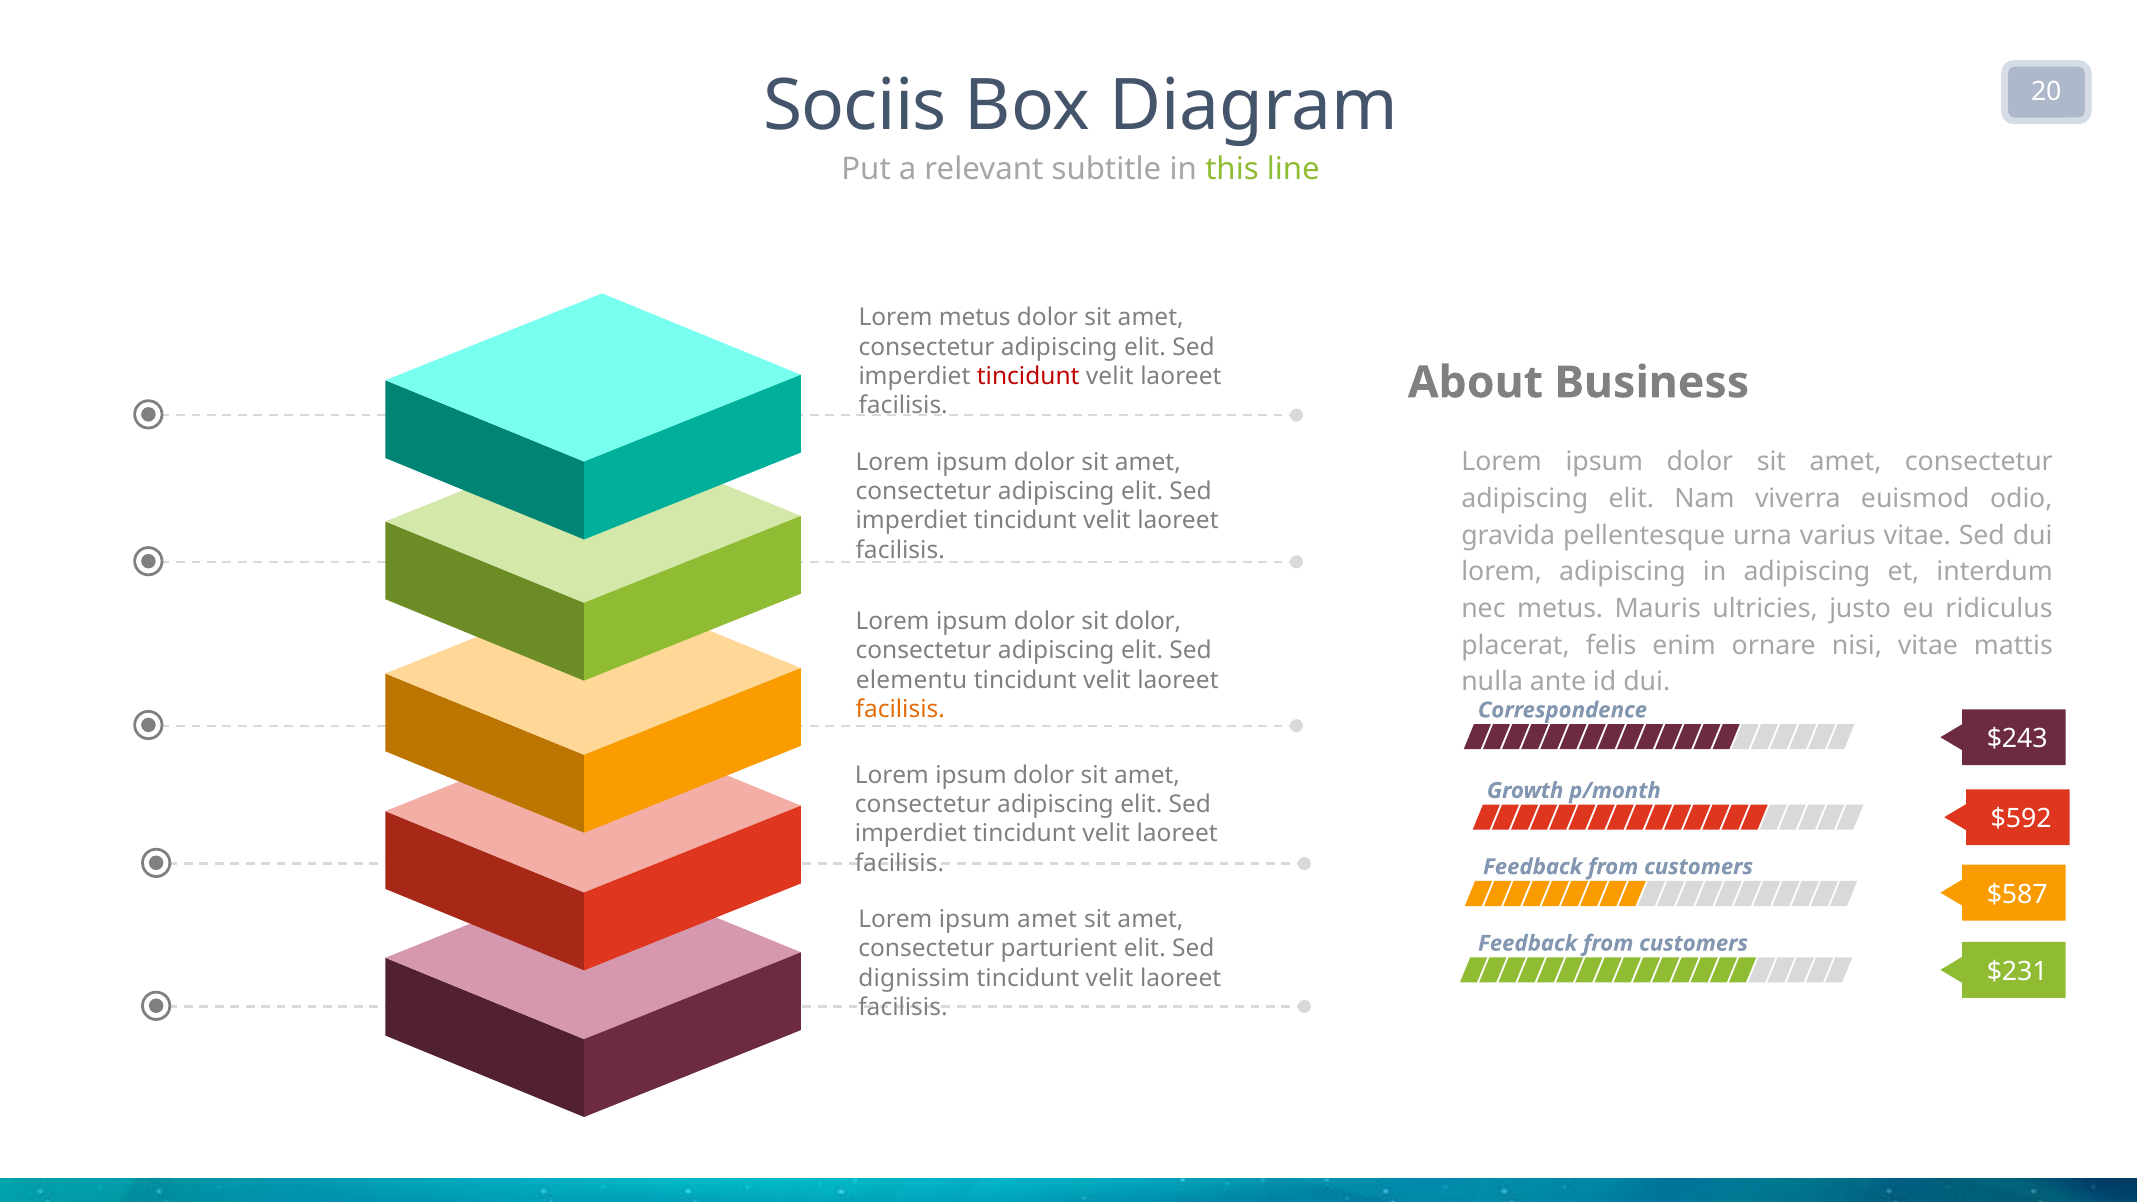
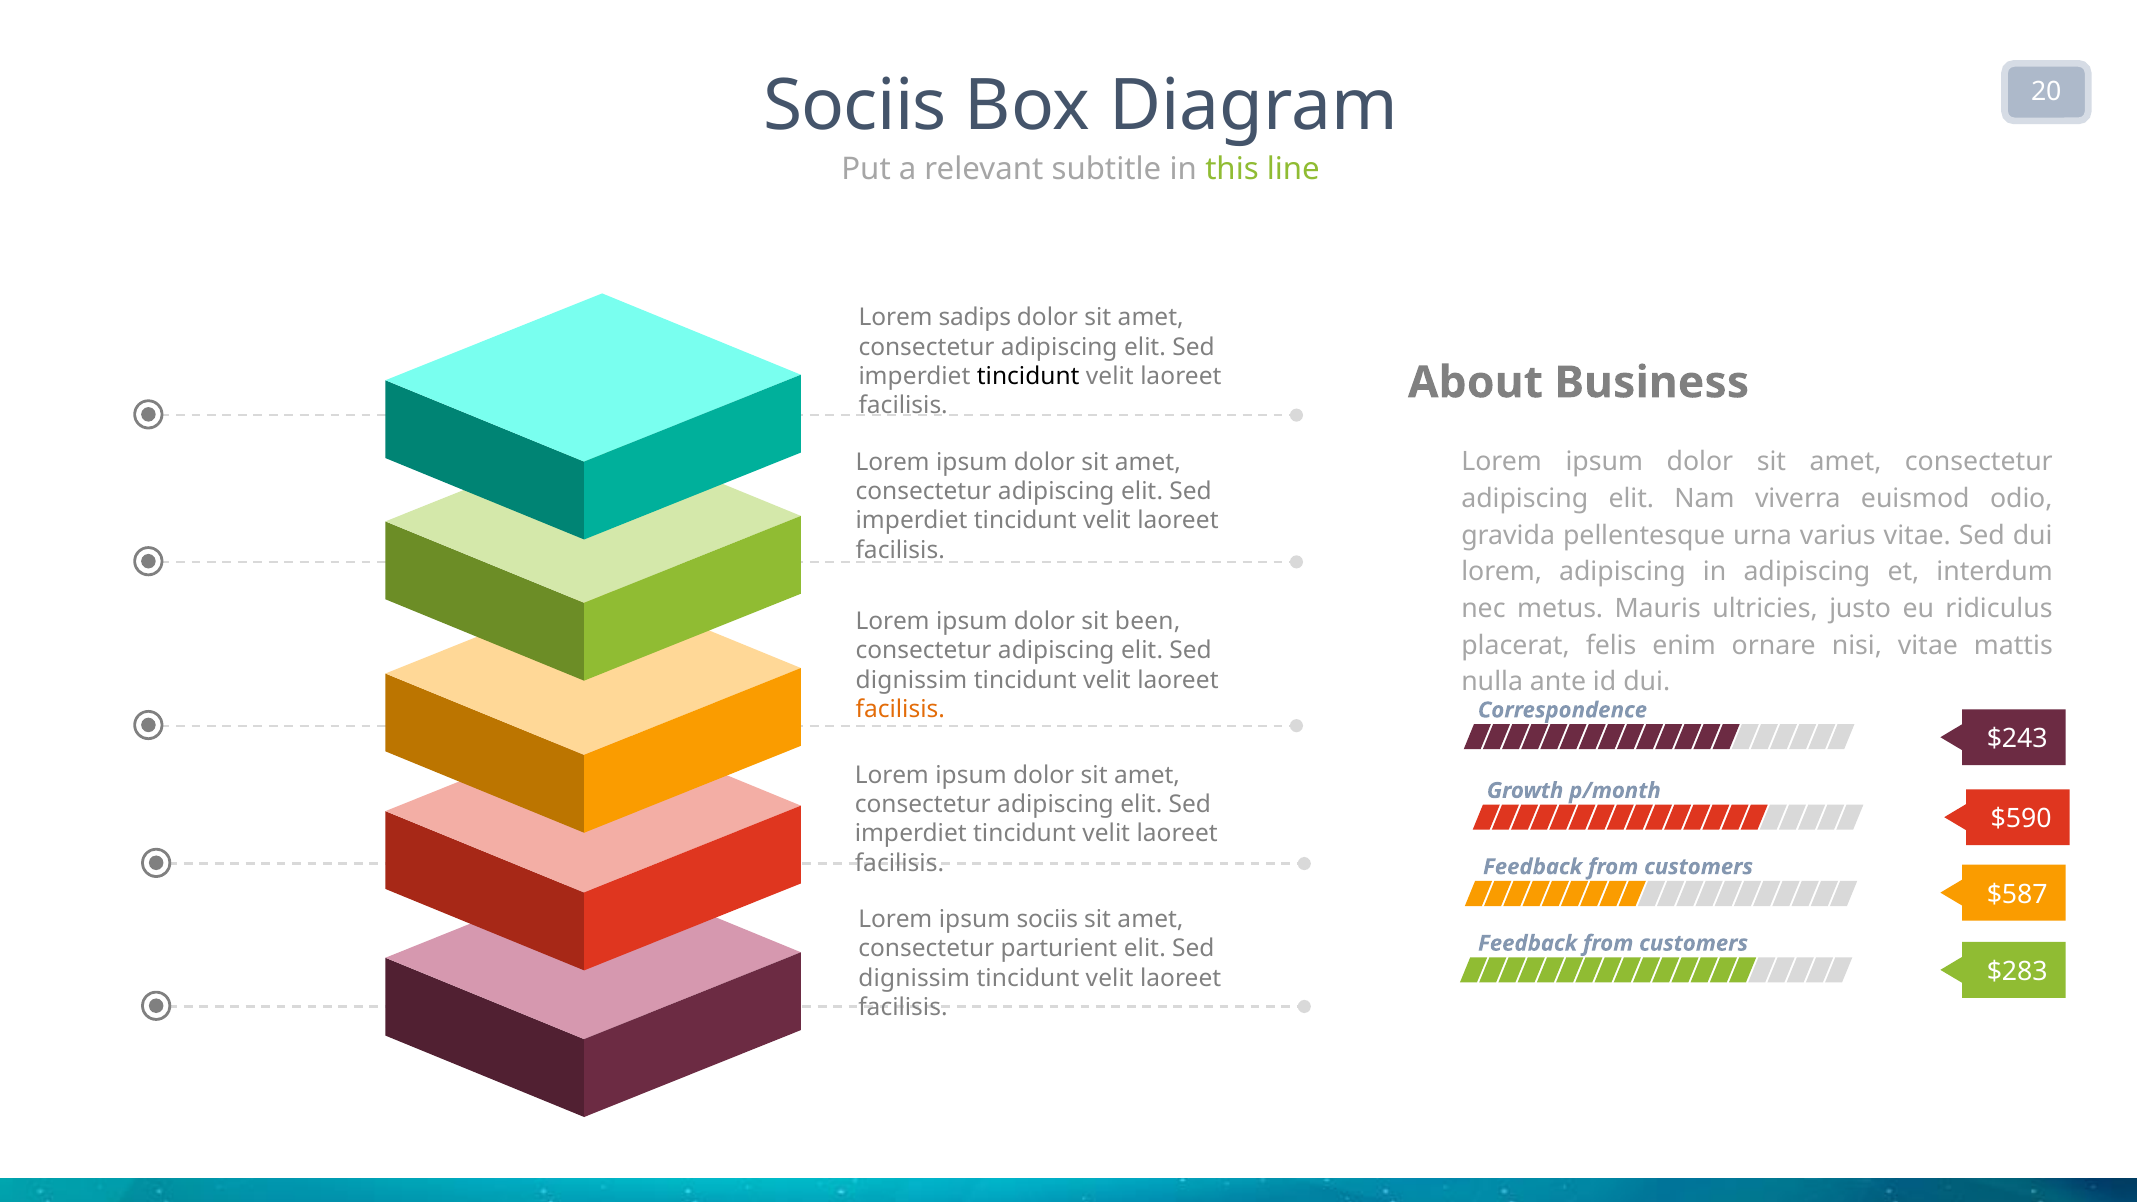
Lorem metus: metus -> sadips
tincidunt at (1028, 377) colour: red -> black
sit dolor: dolor -> been
elementu at (911, 680): elementu -> dignissim
$592: $592 -> $590
ipsum amet: amet -> sociis
$231: $231 -> $283
